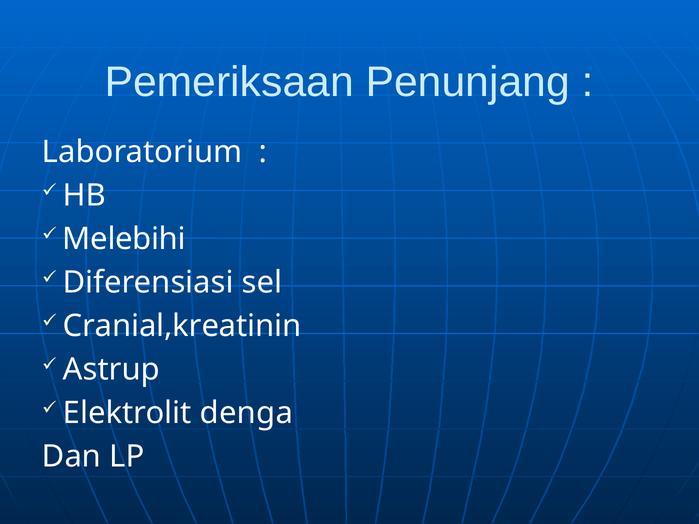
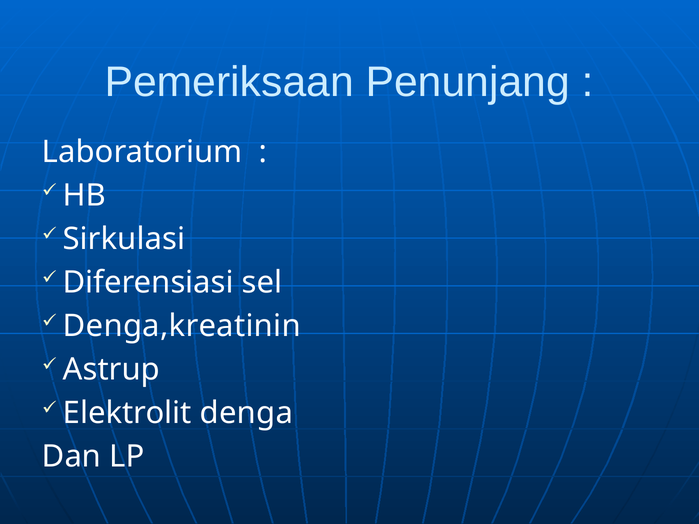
Melebihi: Melebihi -> Sirkulasi
Cranial,kreatinin: Cranial,kreatinin -> Denga,kreatinin
